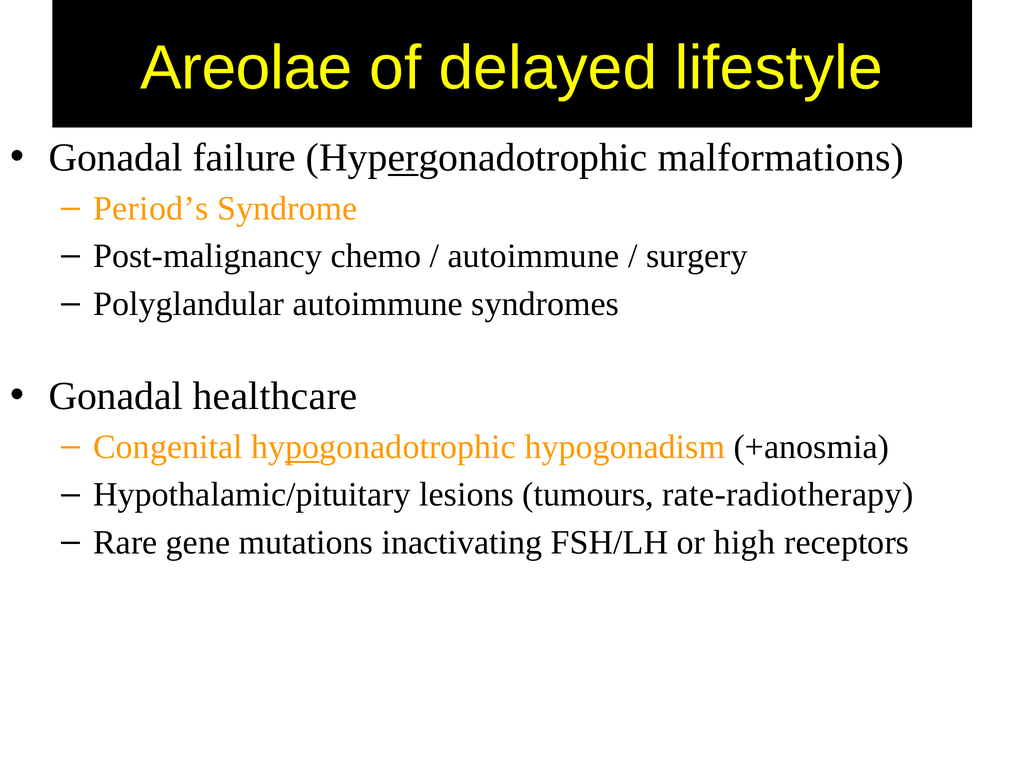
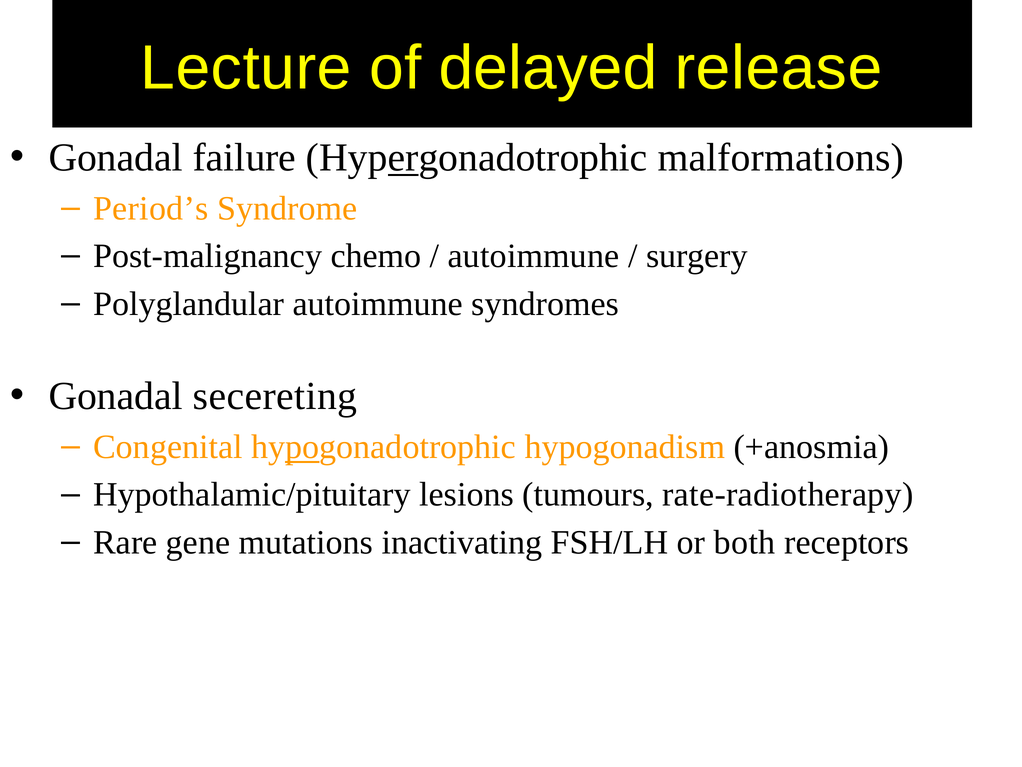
Areolae: Areolae -> Lecture
lifestyle: lifestyle -> release
healthcare: healthcare -> secereting
high: high -> both
